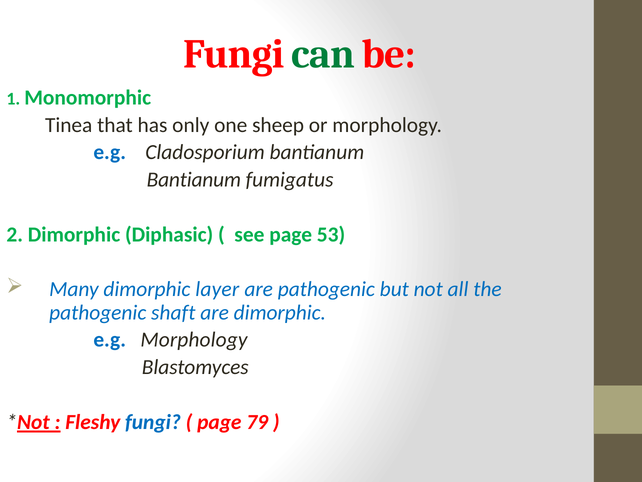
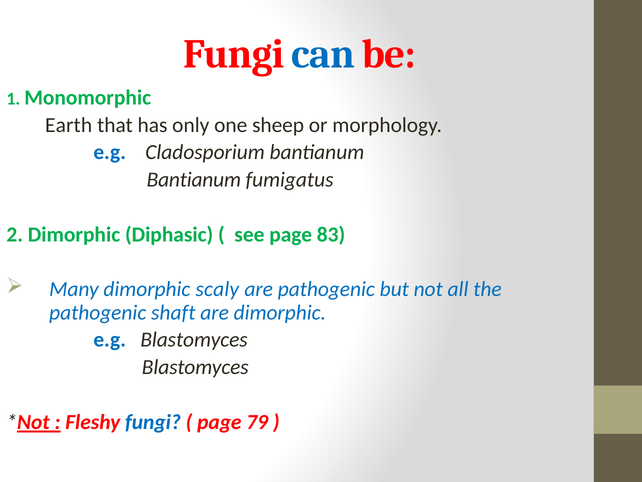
can colour: green -> blue
Tinea: Tinea -> Earth
53: 53 -> 83
layer: layer -> scaly
e.g Morphology: Morphology -> Blastomyces
